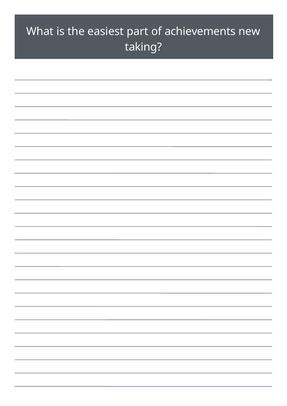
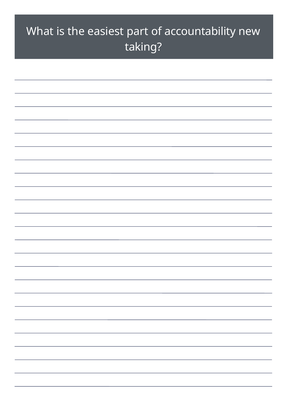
achievements: achievements -> accountability
